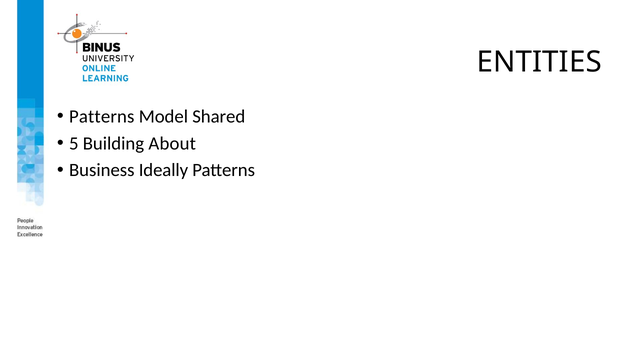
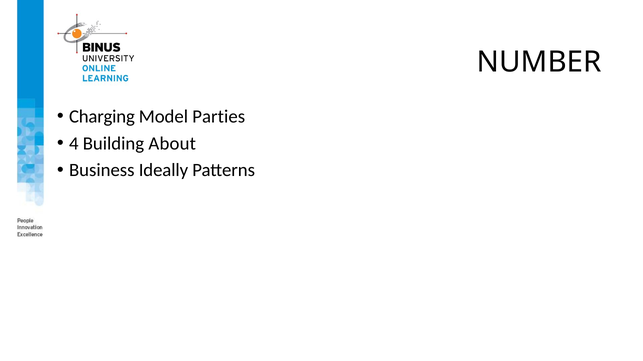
ENTITIES: ENTITIES -> NUMBER
Patterns at (102, 117): Patterns -> Charging
Shared: Shared -> Parties
5: 5 -> 4
